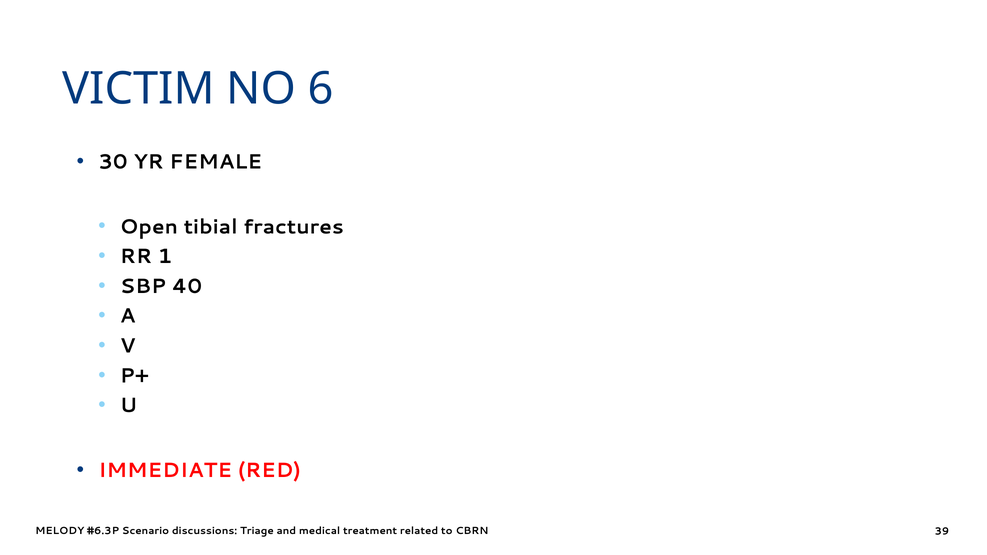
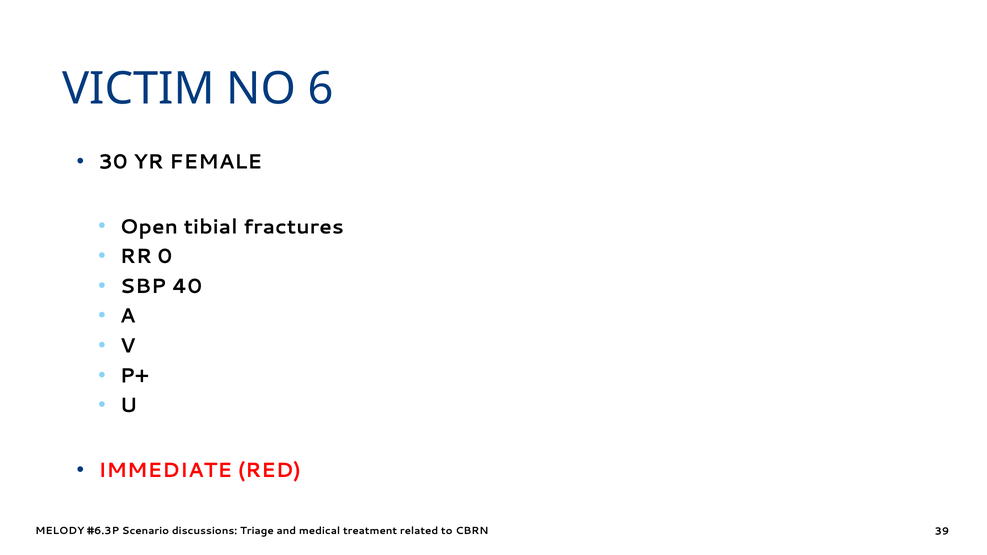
1: 1 -> 0
